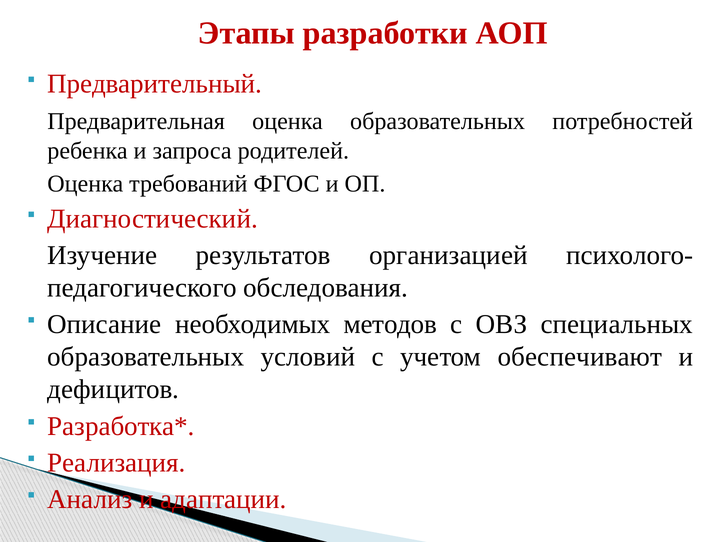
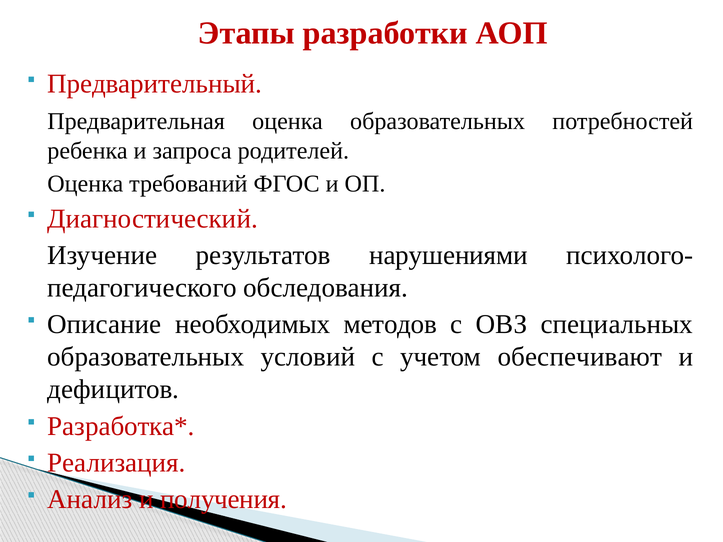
организацией: организацией -> нарушениями
адаптации: адаптации -> получения
